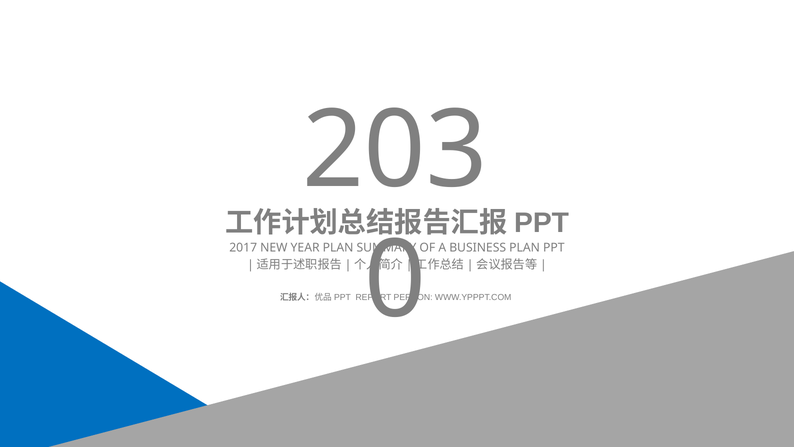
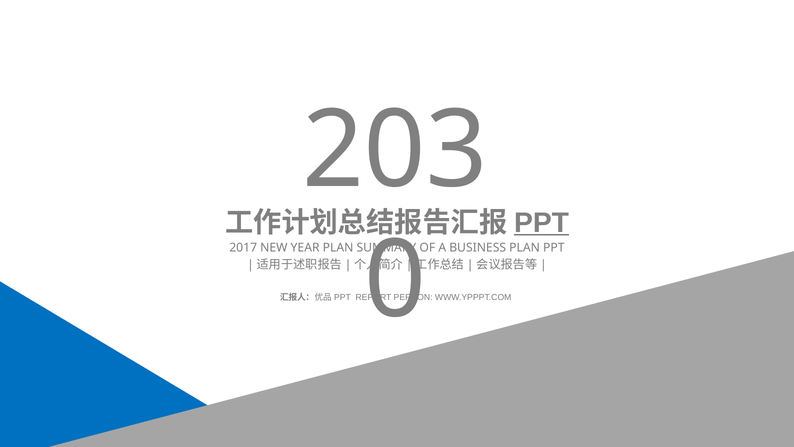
PPT at (542, 222) underline: none -> present
